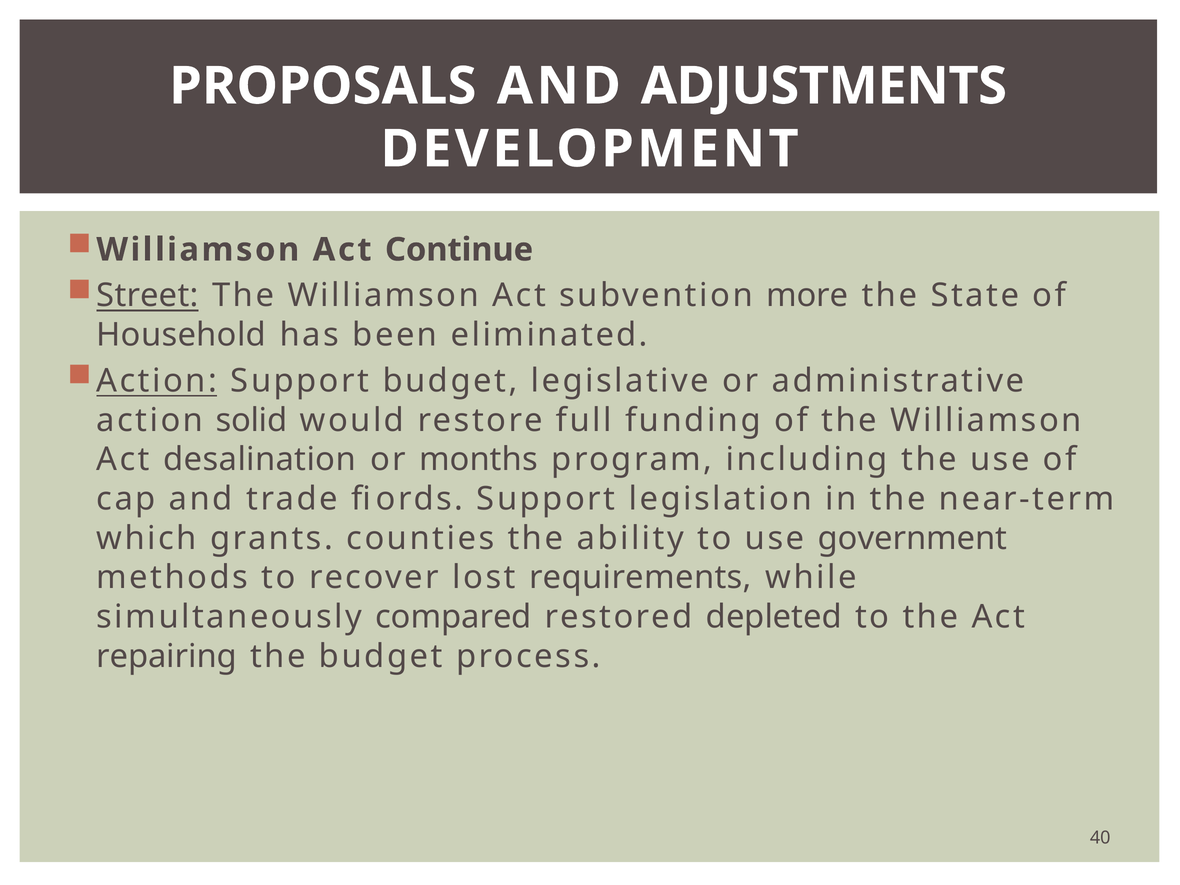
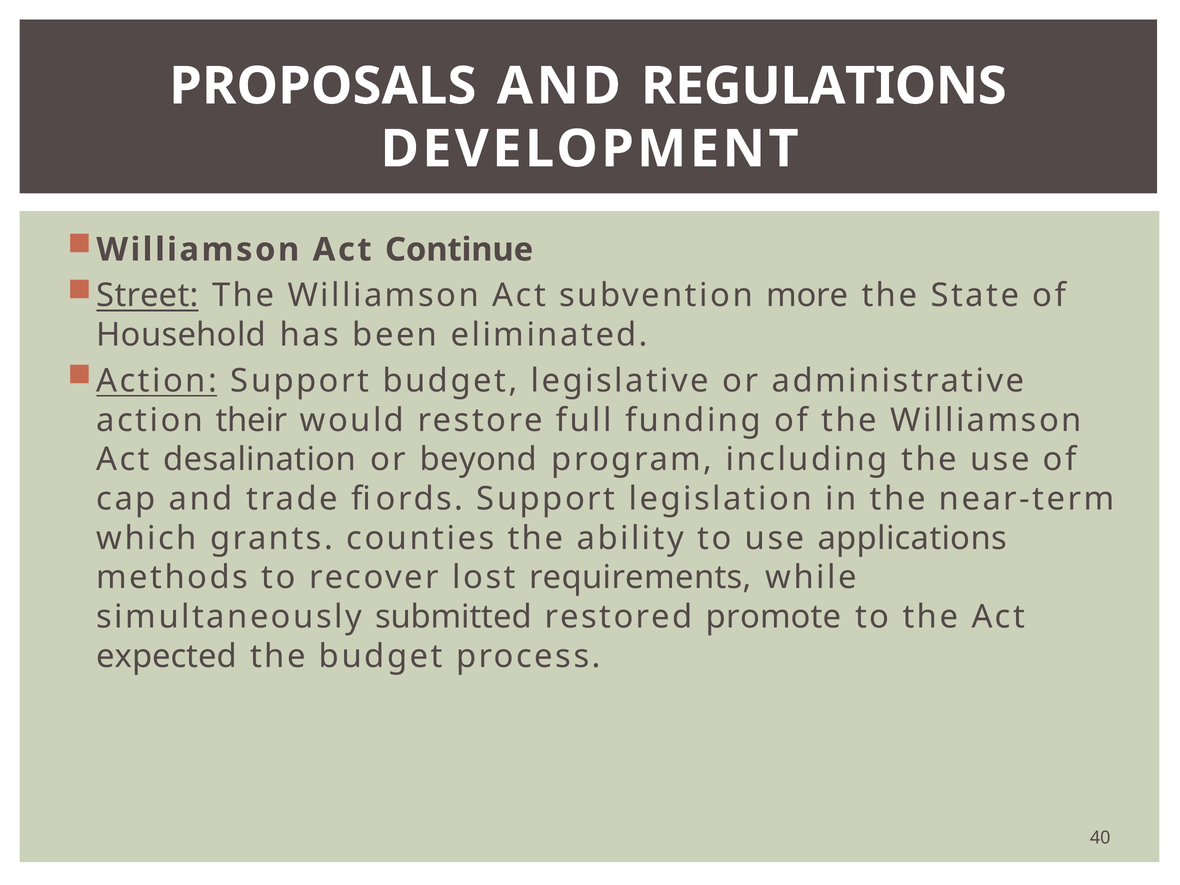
ADJUSTMENTS: ADJUSTMENTS -> REGULATIONS
solid: solid -> their
months: months -> beyond
government: government -> applications
compared: compared -> submitted
depleted: depleted -> promote
repairing: repairing -> expected
